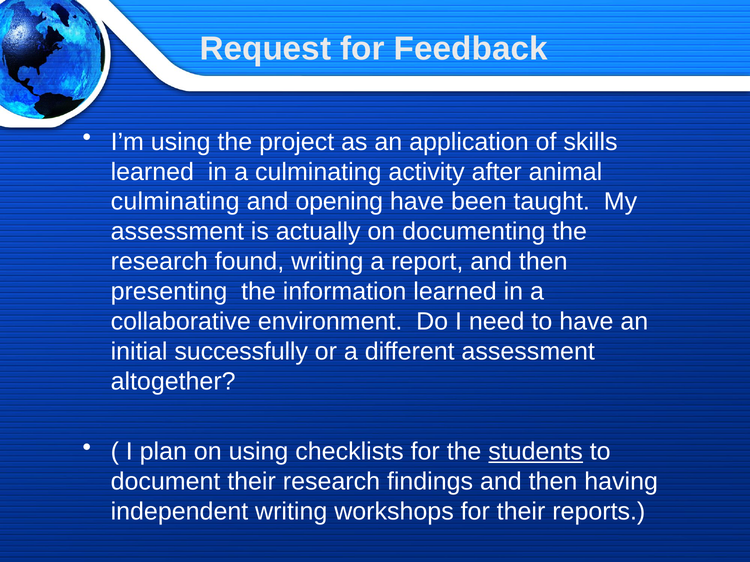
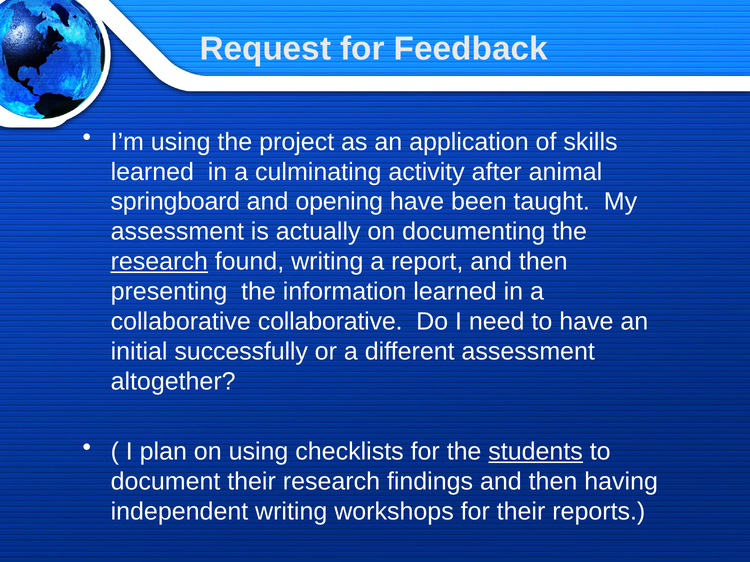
culminating at (175, 202): culminating -> springboard
research at (159, 262) underline: none -> present
collaborative environment: environment -> collaborative
